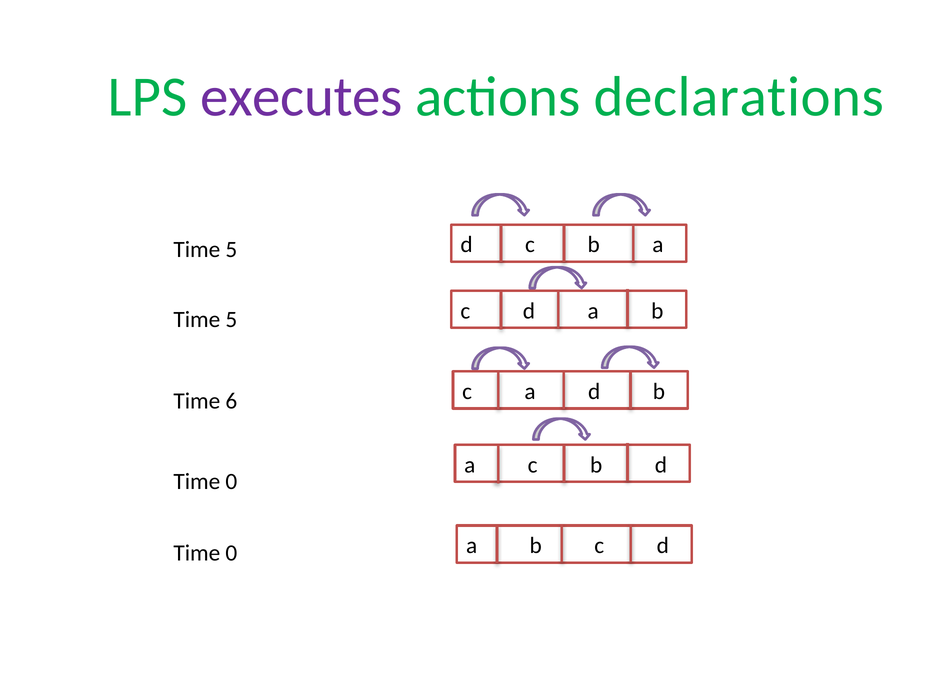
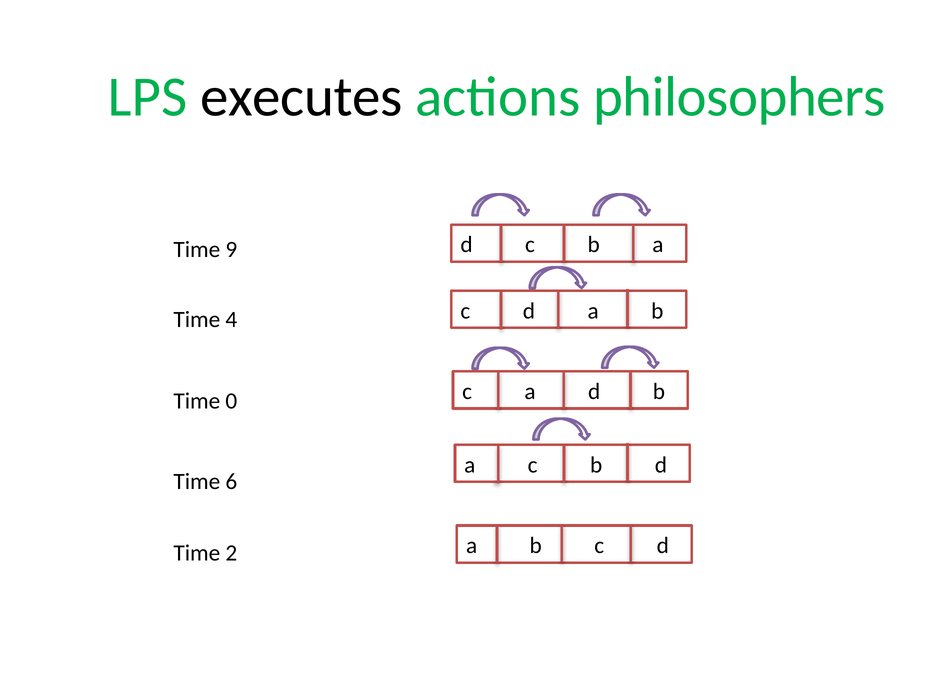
executes colour: purple -> black
declarations: declarations -> philosophers
5 at (231, 250): 5 -> 9
5 at (231, 320): 5 -> 4
6: 6 -> 0
0 at (231, 482): 0 -> 6
0 at (231, 553): 0 -> 2
